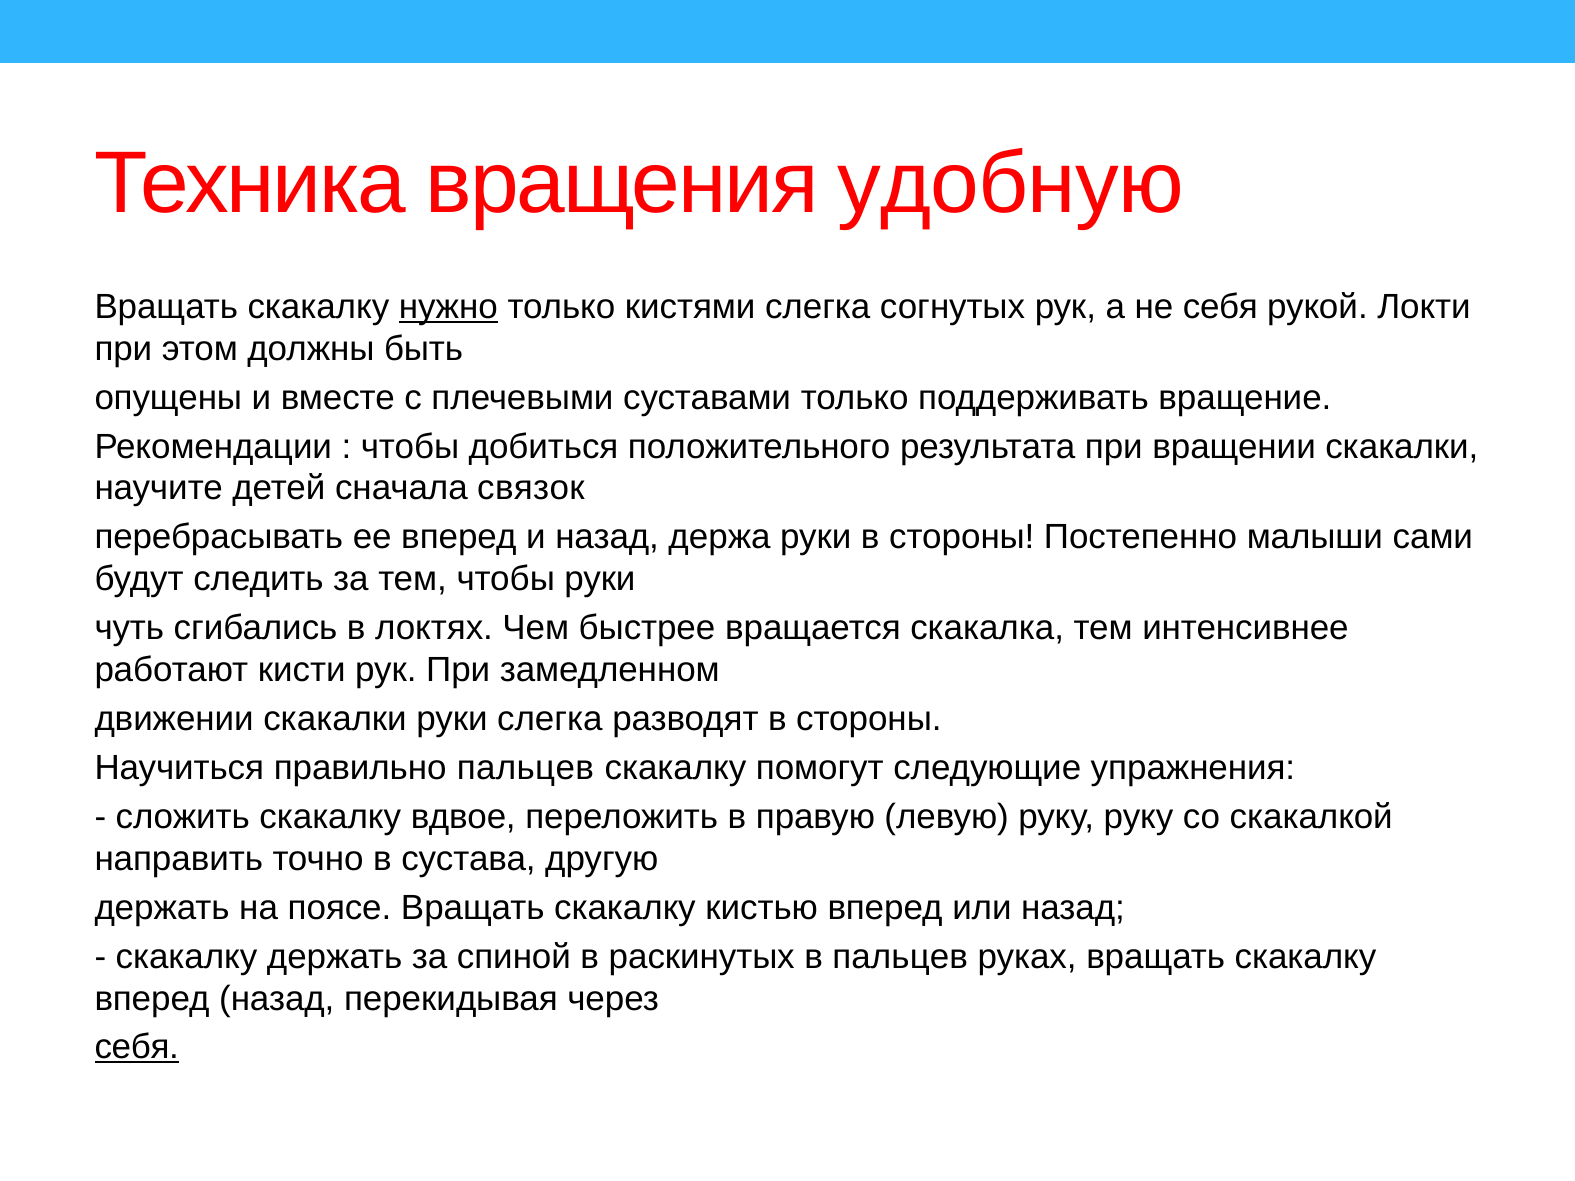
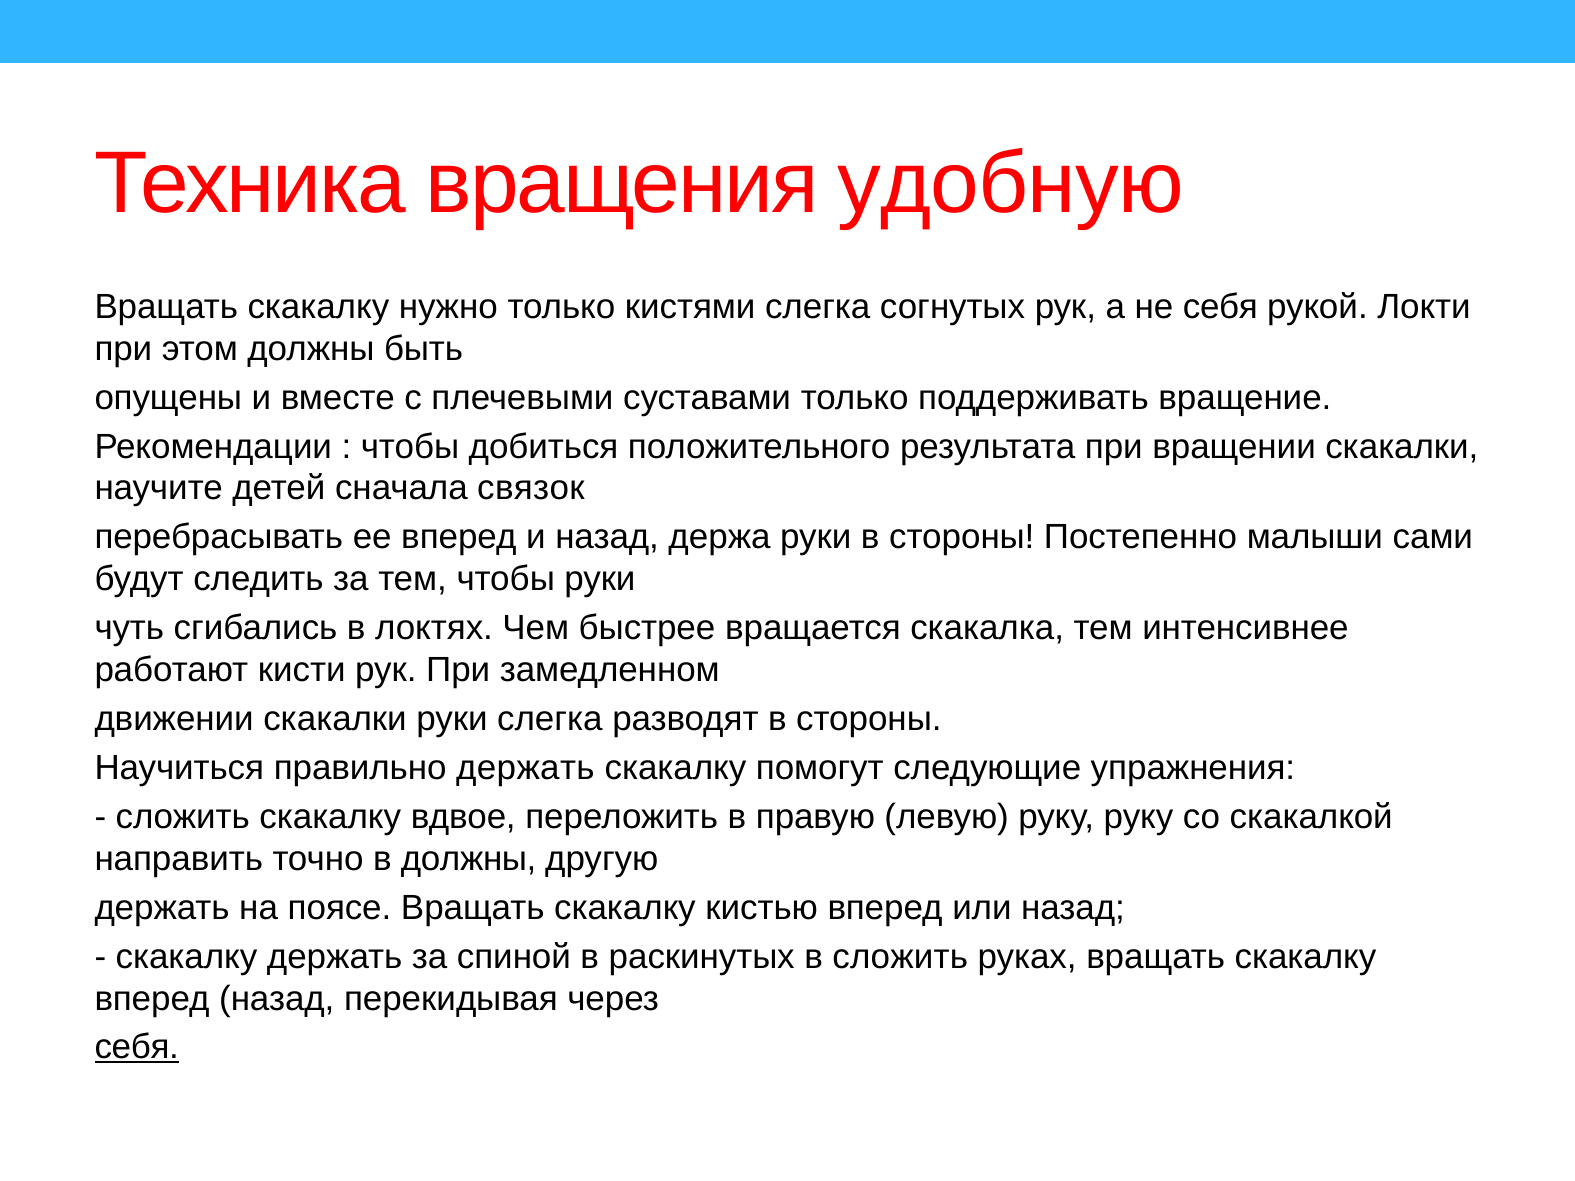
нужно underline: present -> none
правильно пальцев: пальцев -> держать
в сустава: сустава -> должны
в пальцев: пальцев -> сложить
